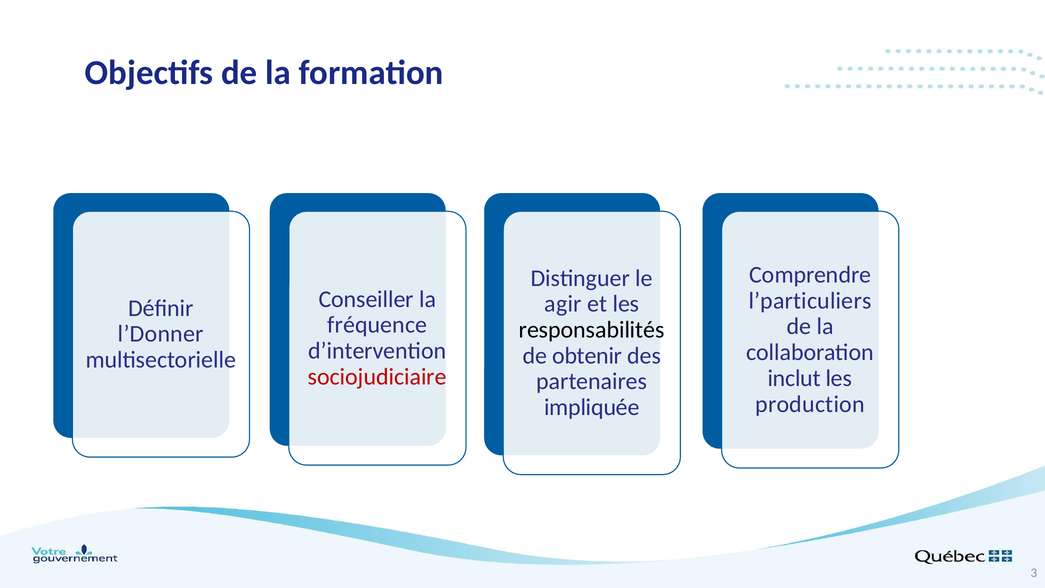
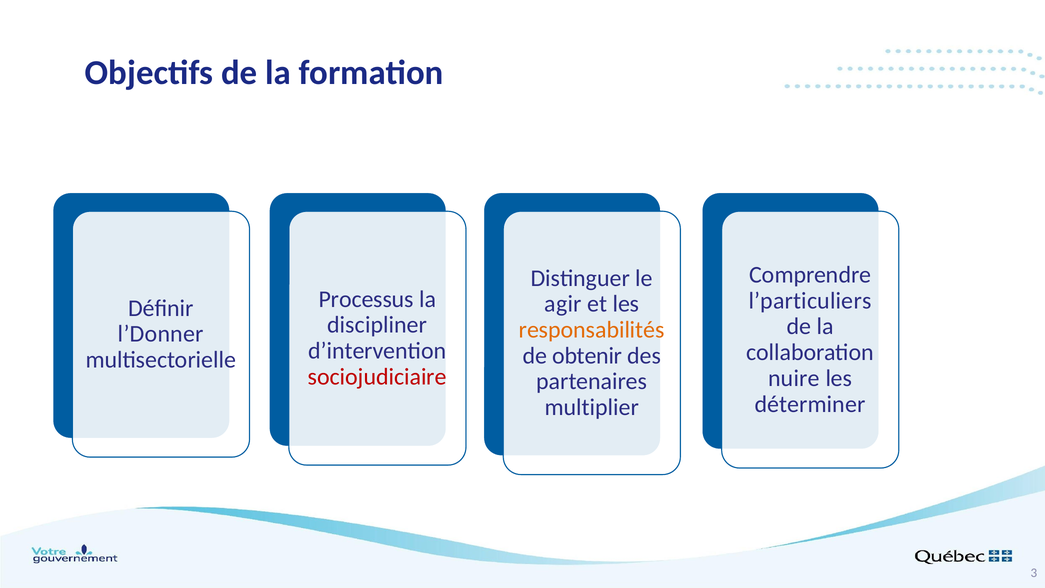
Conseiller: Conseiller -> Processus
fréquence: fréquence -> discipliner
responsabilités colour: black -> orange
inclut: inclut -> nuire
production: production -> déterminer
impliquée: impliquée -> multiplier
